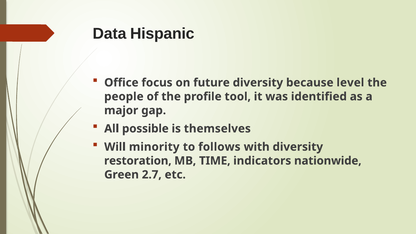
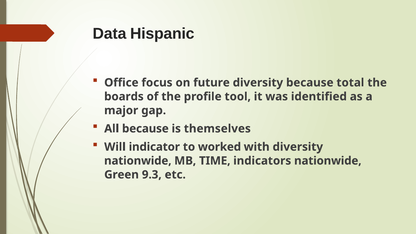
level: level -> total
people: people -> boards
All possible: possible -> because
minority: minority -> indicator
follows: follows -> worked
restoration at (138, 161): restoration -> nationwide
2.7: 2.7 -> 9.3
